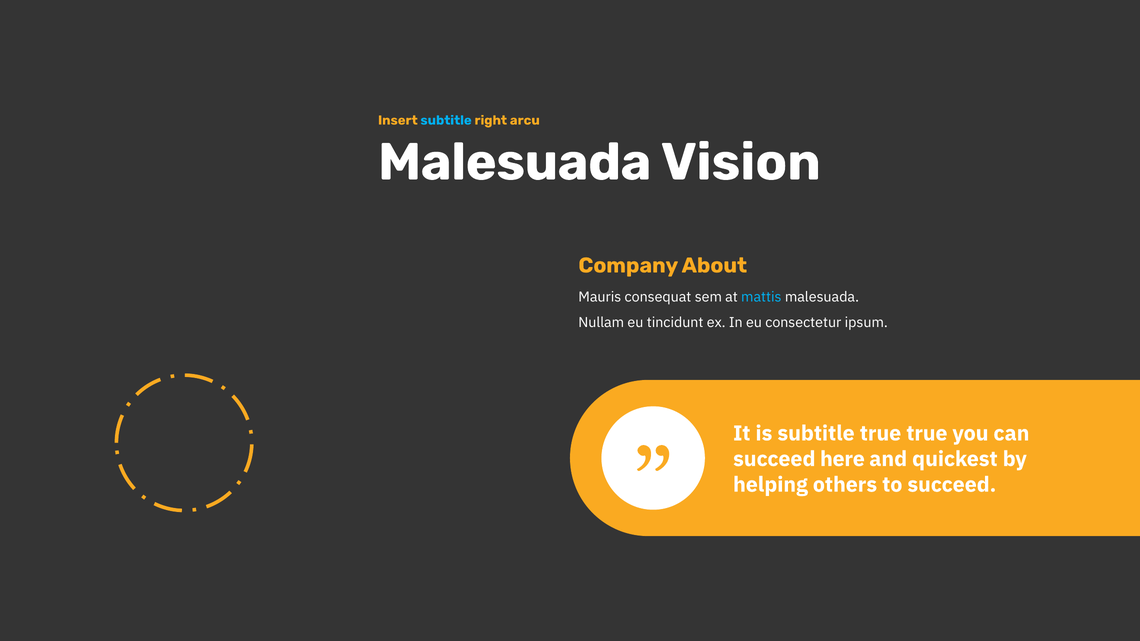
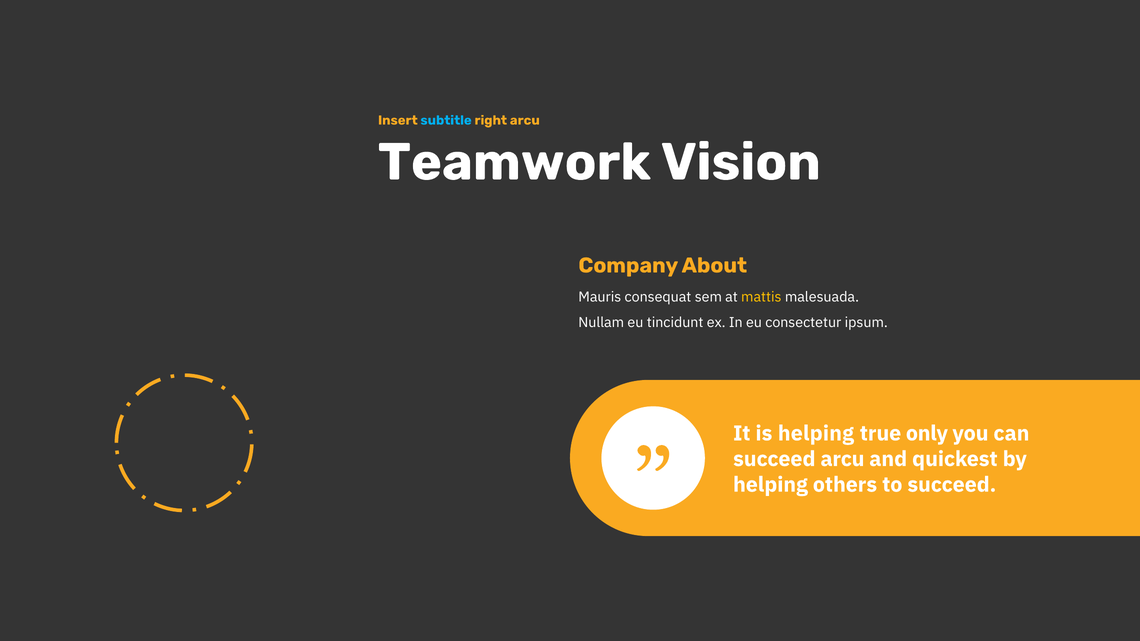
Malesuada at (515, 162): Malesuada -> Teamwork
mattis colour: light blue -> yellow
is subtitle: subtitle -> helping
true true: true -> only
succeed here: here -> arcu
